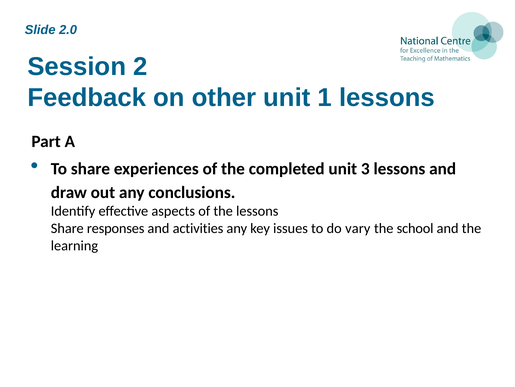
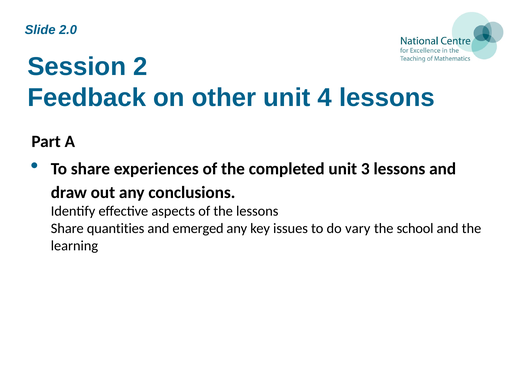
1: 1 -> 4
responses: responses -> quantities
activities: activities -> emerged
